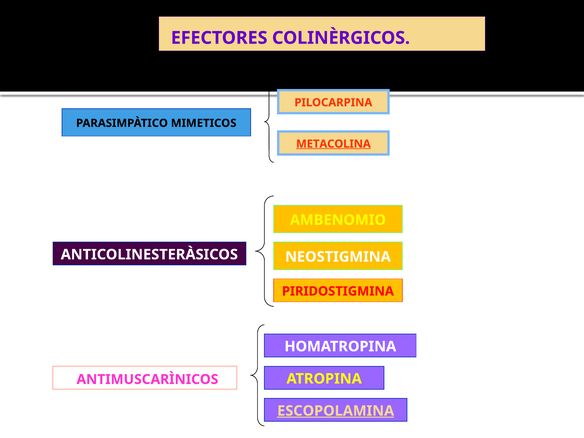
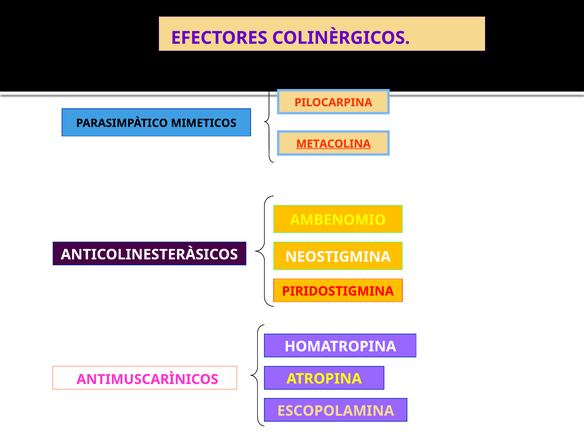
ESCOPOLAMINA underline: present -> none
